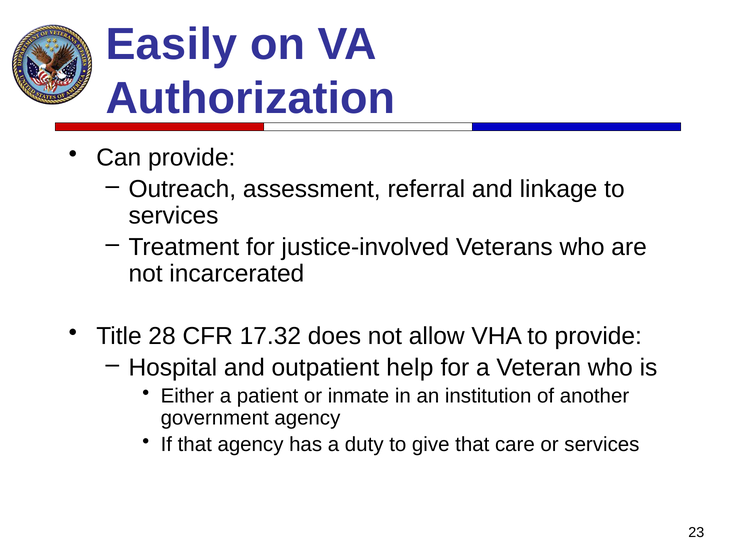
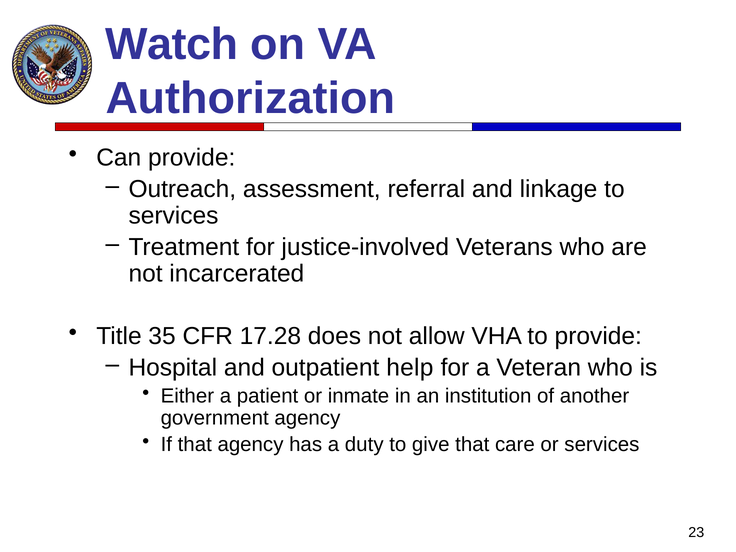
Easily: Easily -> Watch
28: 28 -> 35
17.32: 17.32 -> 17.28
